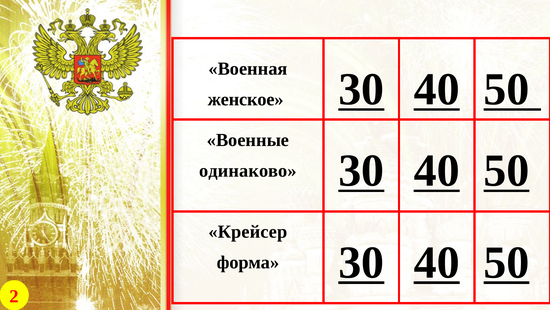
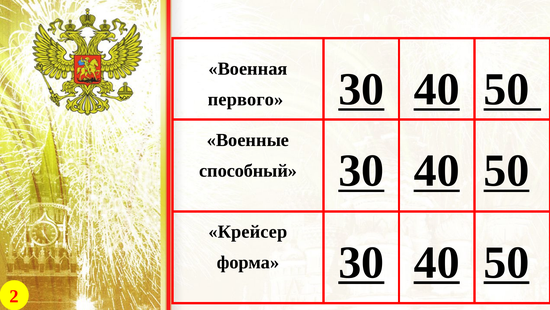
женское: женское -> первого
одинаково: одинаково -> способный
